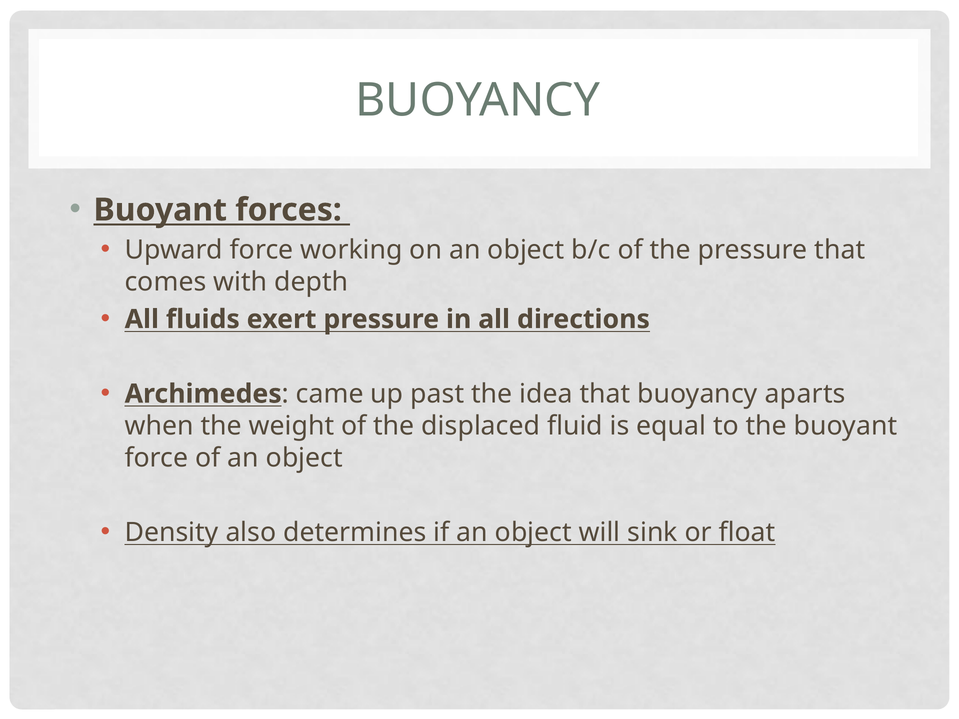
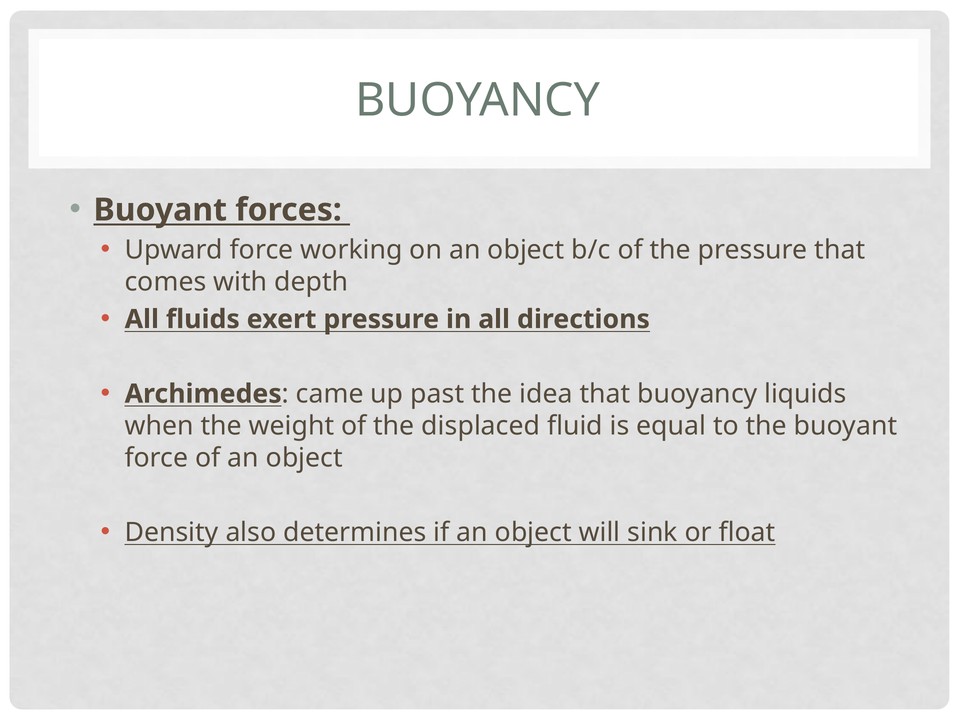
aparts: aparts -> liquids
